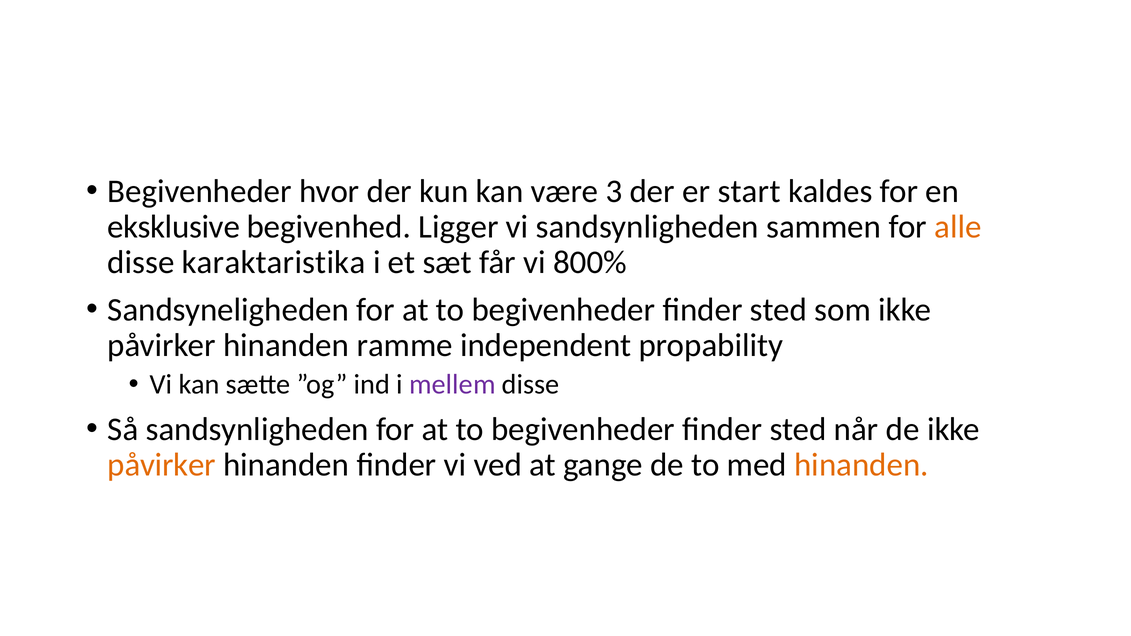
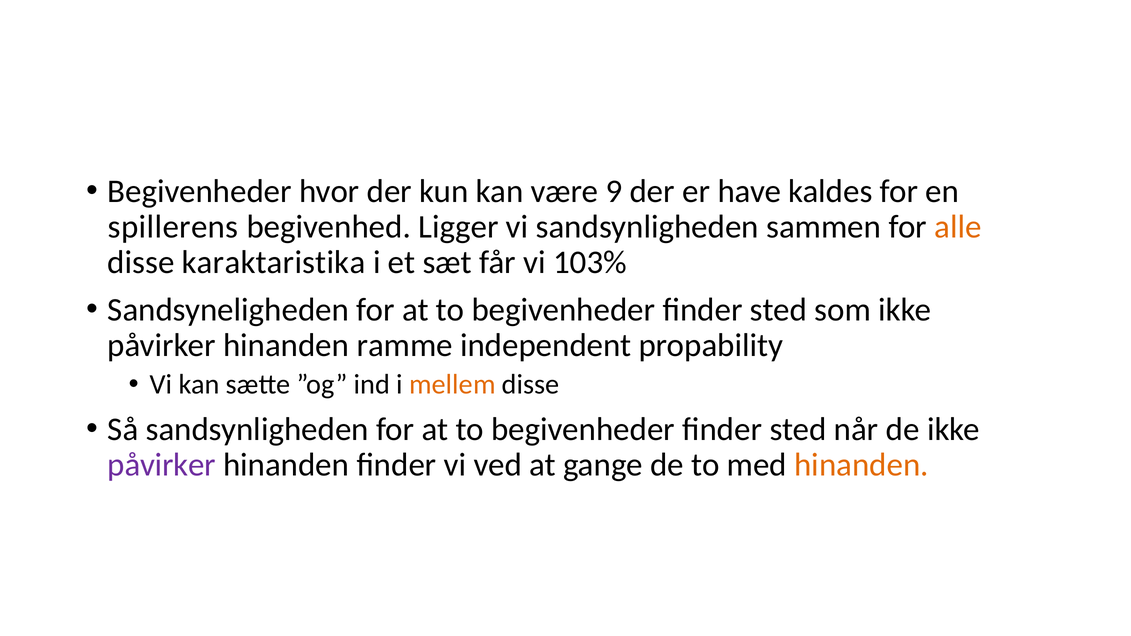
3: 3 -> 9
start: start -> have
eksklusive: eksklusive -> spillerens
800%: 800% -> 103%
mellem colour: purple -> orange
påvirker at (162, 465) colour: orange -> purple
